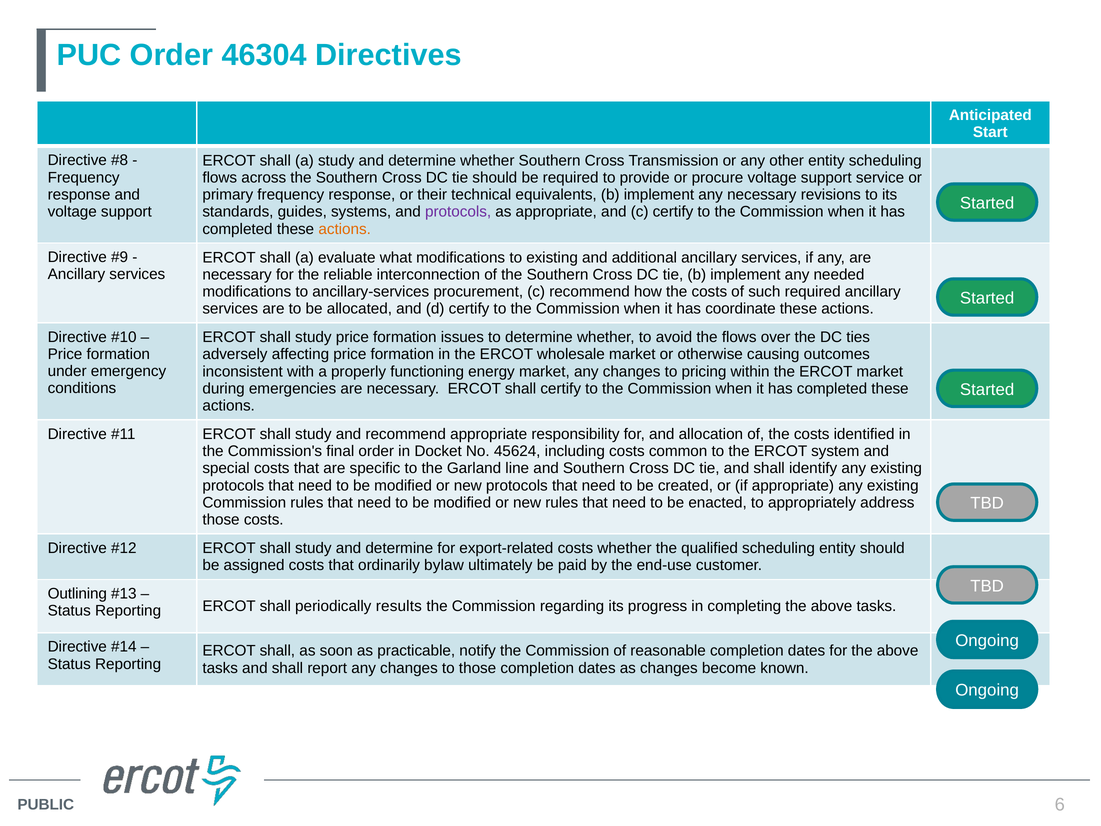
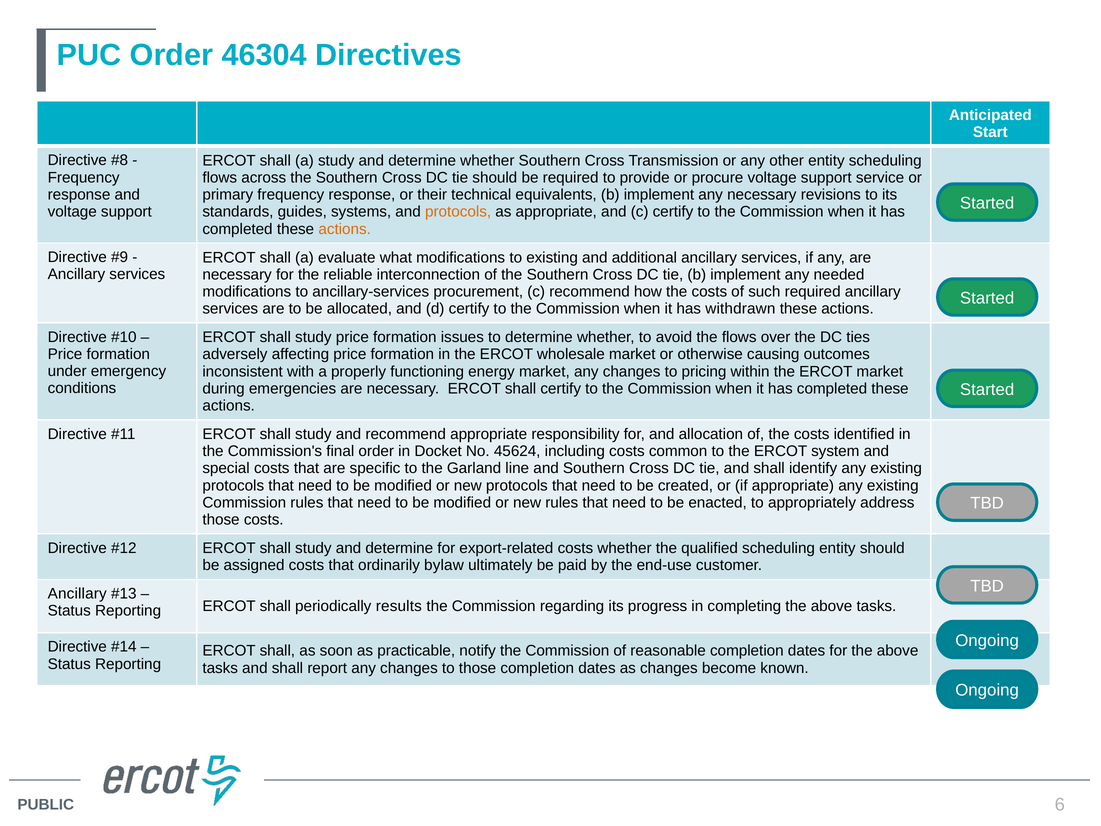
protocols at (458, 212) colour: purple -> orange
coordinate: coordinate -> withdrawn
Outlining at (77, 594): Outlining -> Ancillary
